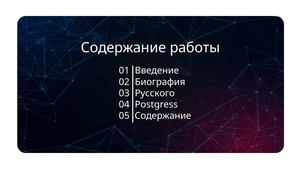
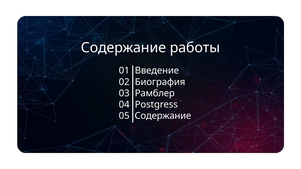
Русского: Русского -> Рамблер
